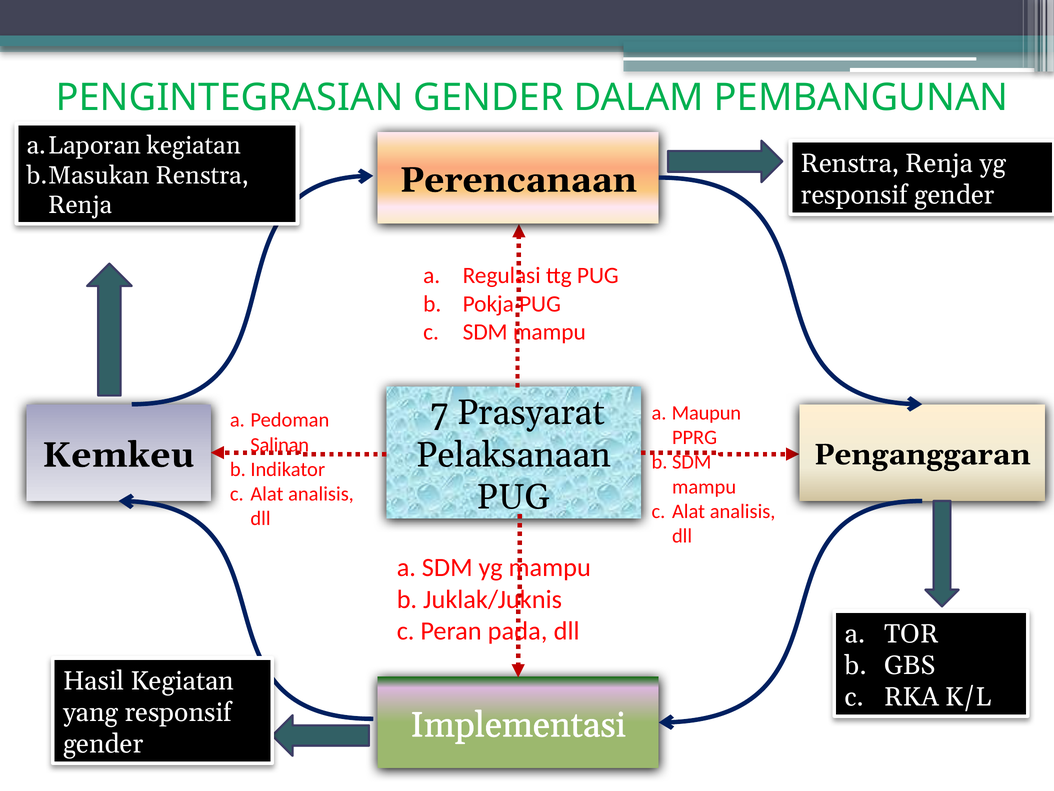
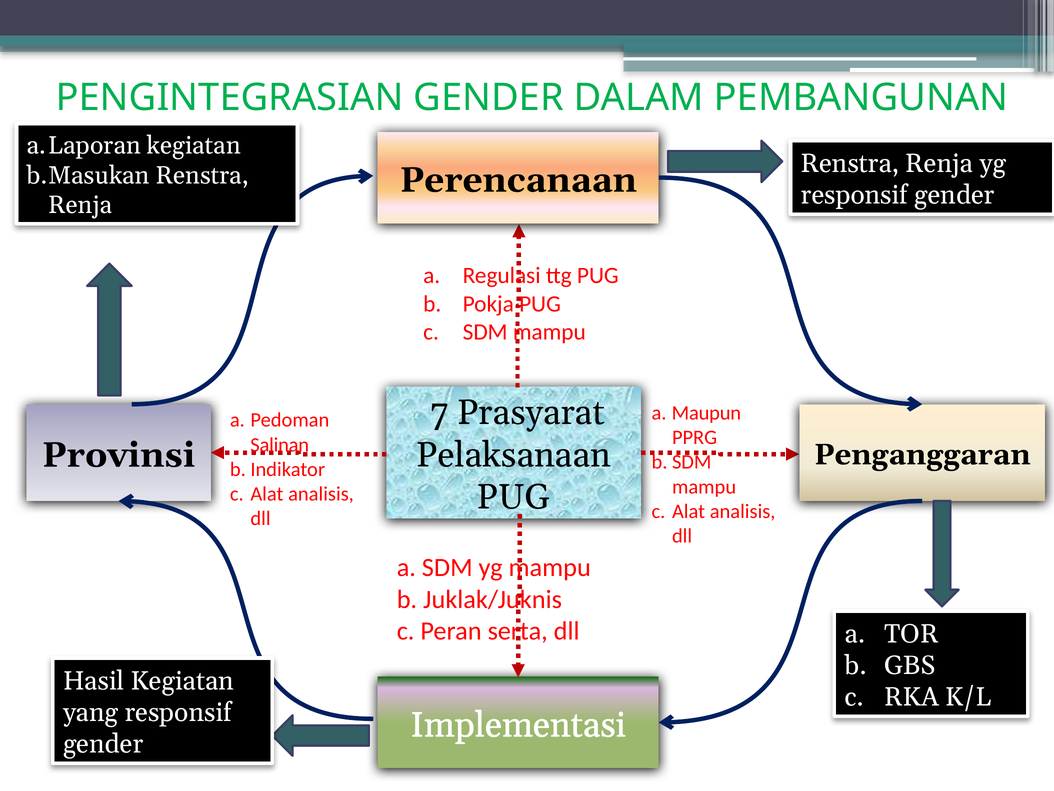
Kemkeu: Kemkeu -> Provinsi
pada: pada -> serta
